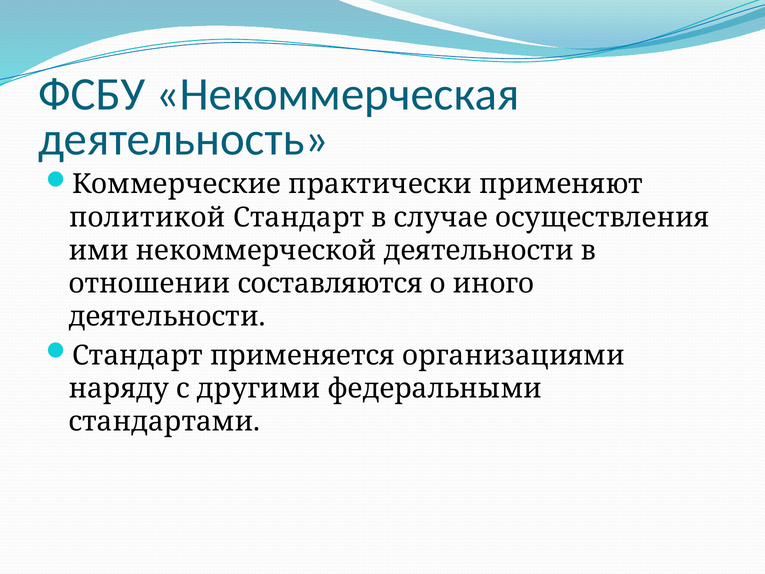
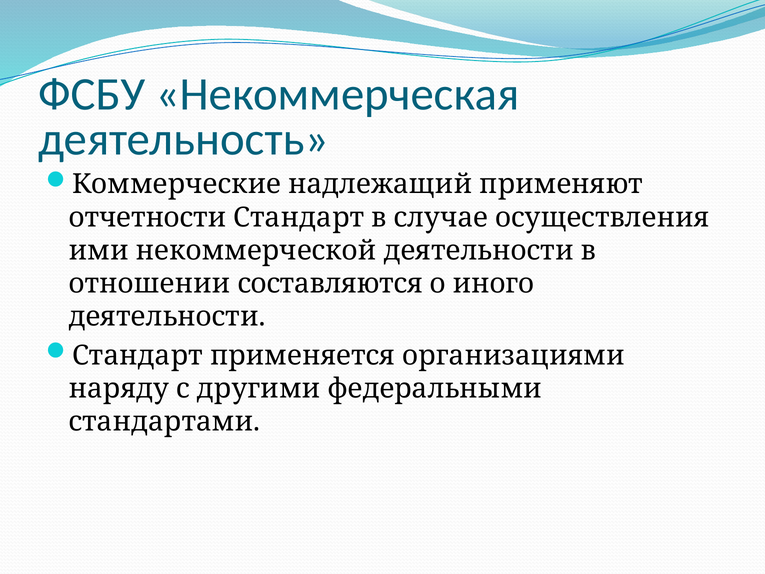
практически: практически -> надлежащий
политикой: политикой -> отчетности
